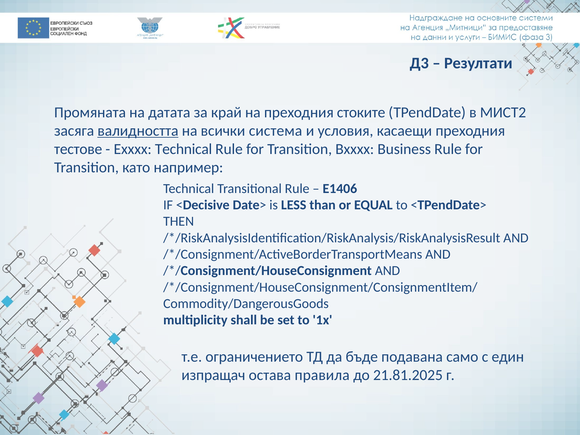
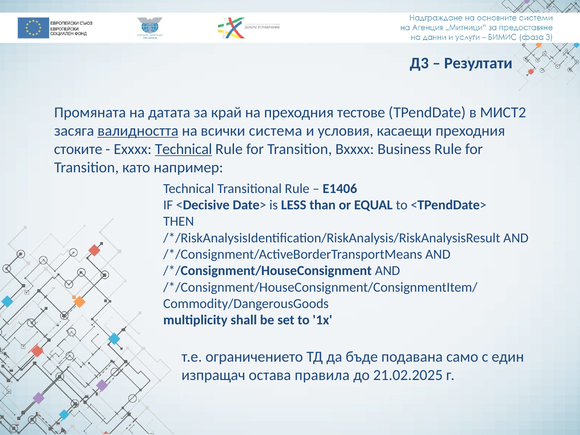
стоките: стоките -> тестове
тестове: тестове -> стоките
Technical at (184, 149) underline: none -> present
21.81.2025: 21.81.2025 -> 21.02.2025
